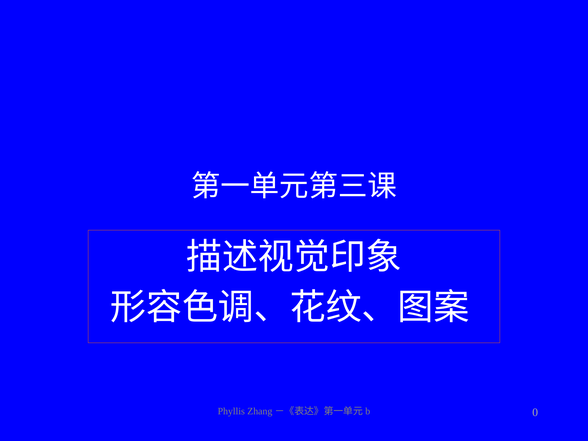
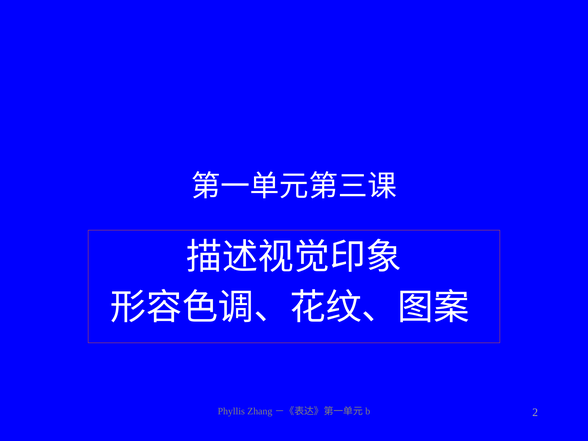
0: 0 -> 2
